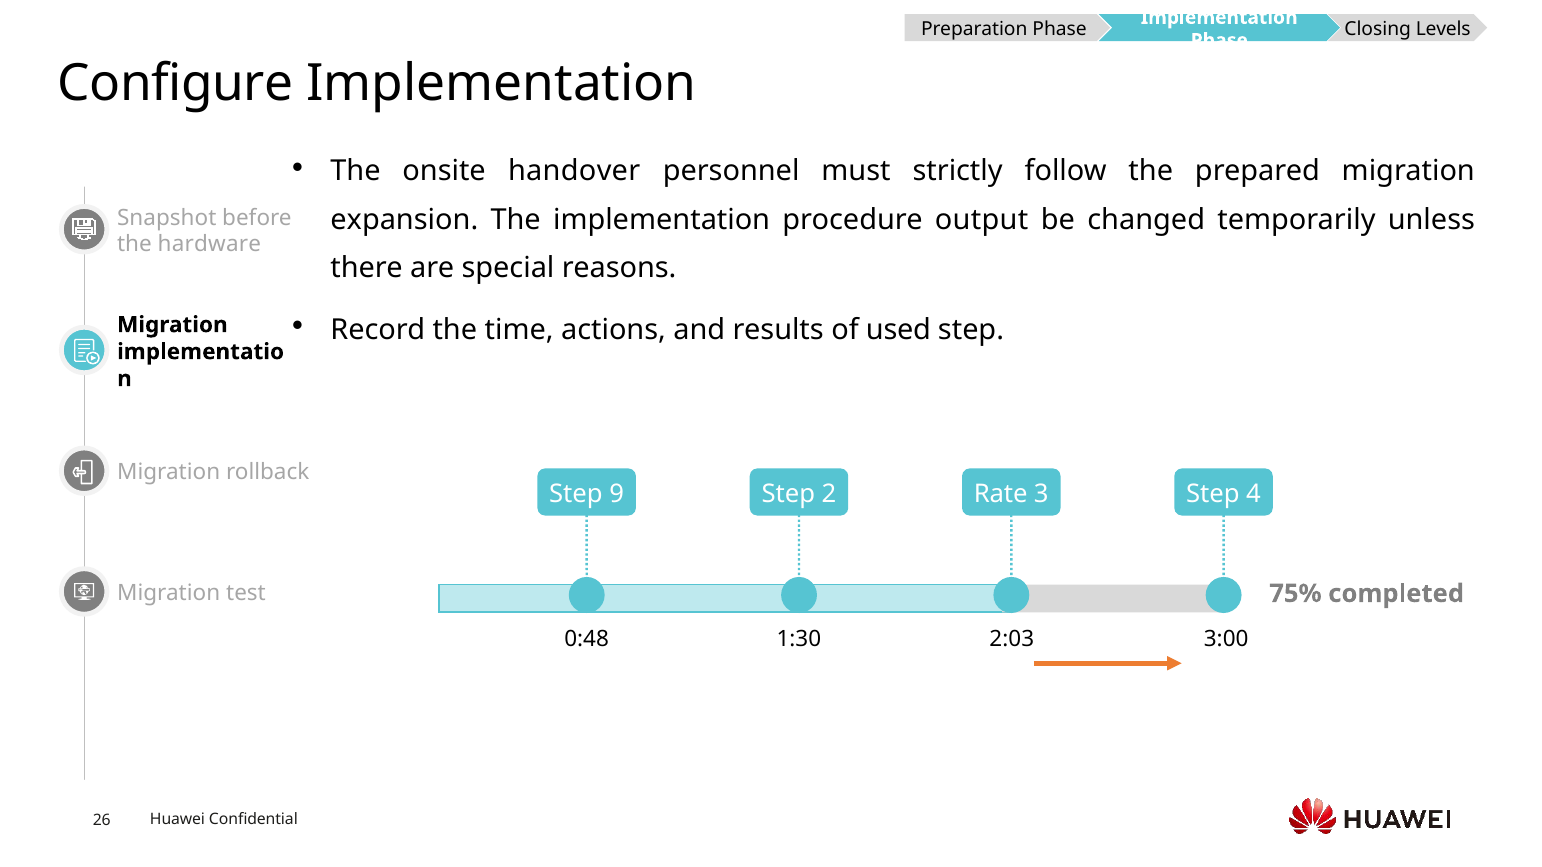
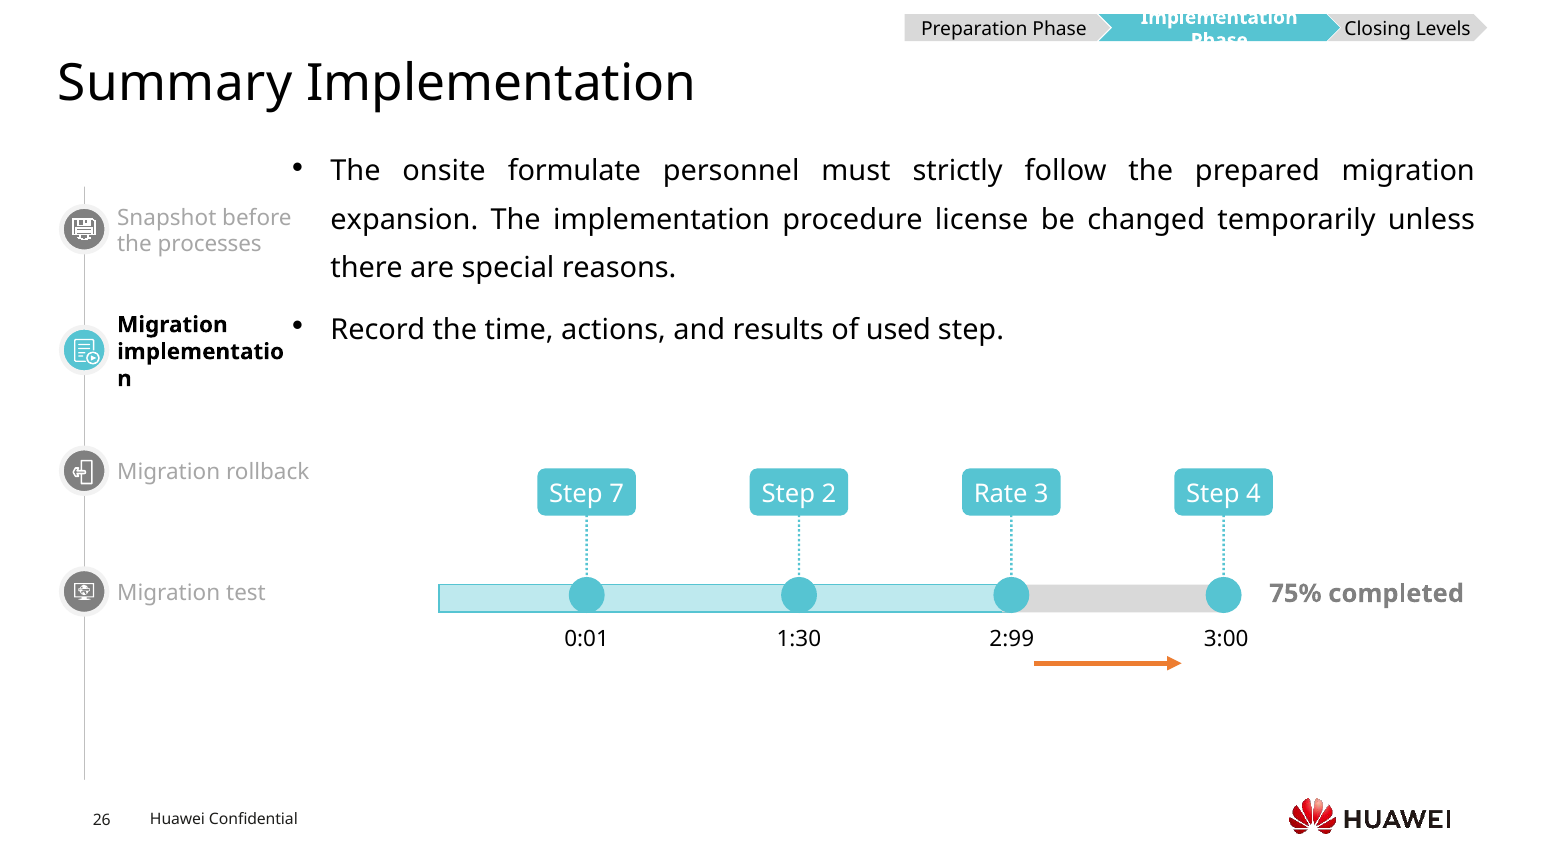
Configure: Configure -> Summary
handover: handover -> formulate
output: output -> license
hardware: hardware -> processes
9: 9 -> 7
0:48: 0:48 -> 0:01
2:03: 2:03 -> 2:99
